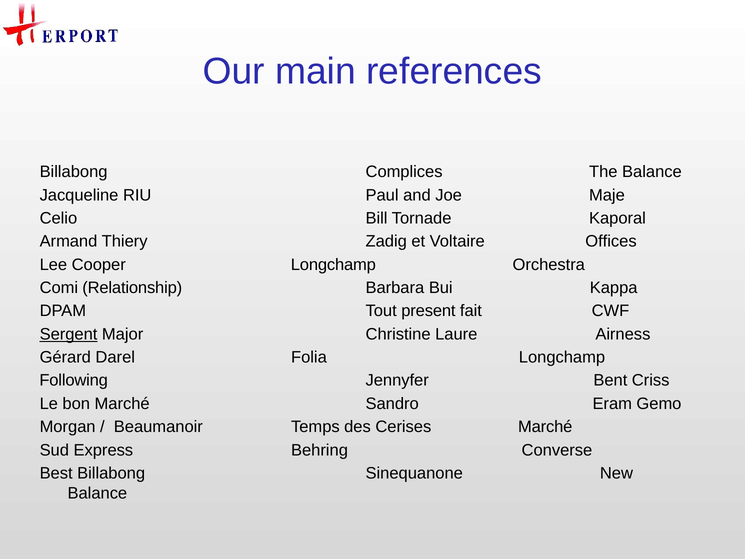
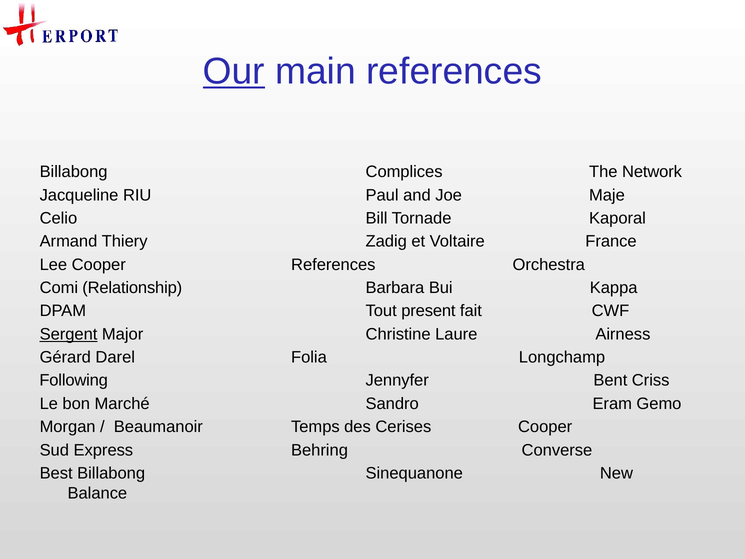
Our underline: none -> present
The Balance: Balance -> Network
Offices: Offices -> France
Cooper Longchamp: Longchamp -> References
Cerises Marché: Marché -> Cooper
